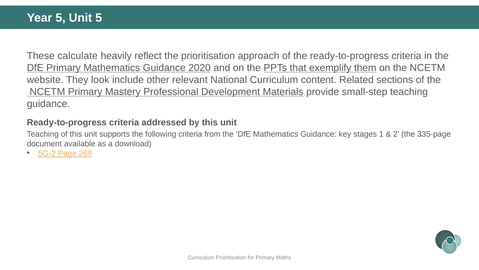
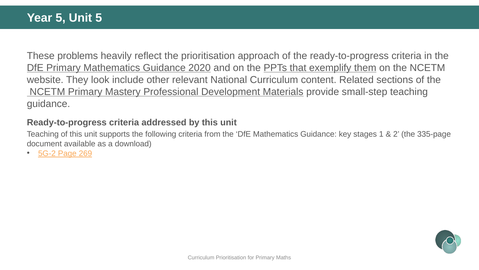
calculate: calculate -> problems
